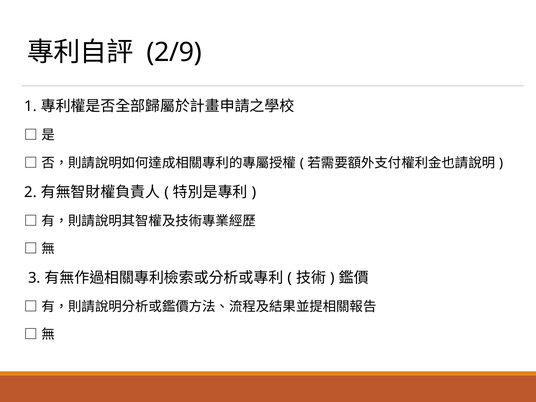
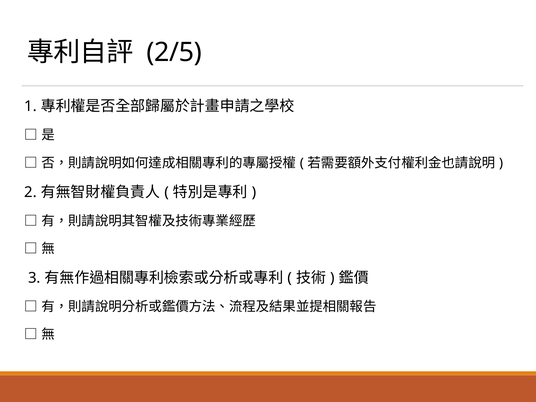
2/9: 2/9 -> 2/5
